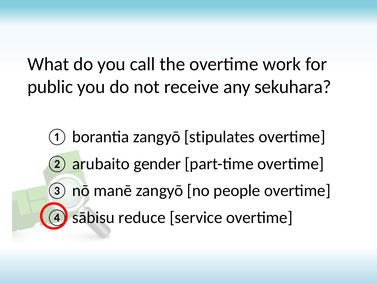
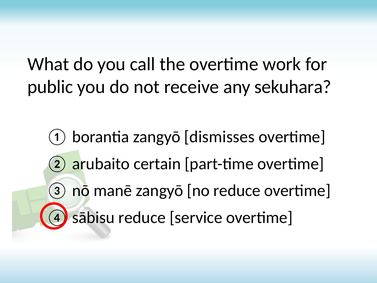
stipulates: stipulates -> dismisses
gender: gender -> certain
no people: people -> reduce
